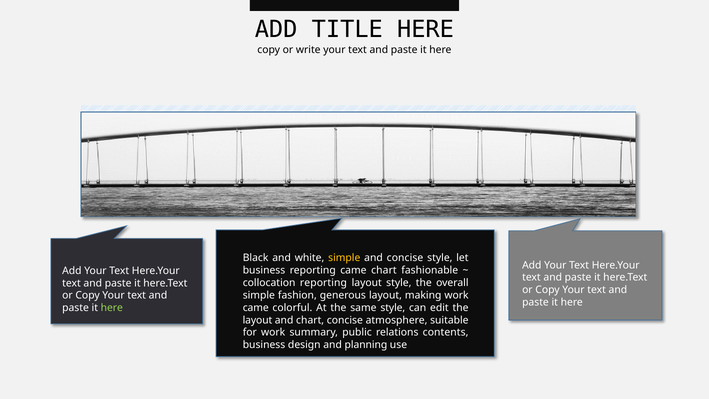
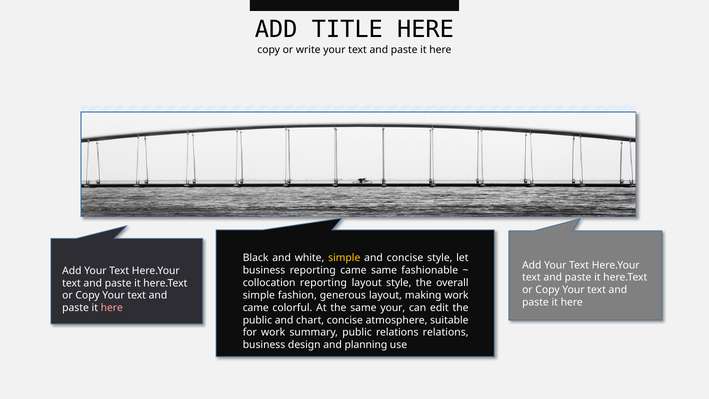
came chart: chart -> same
same style: style -> your
here at (112, 308) colour: light green -> pink
layout at (257, 320): layout -> public
relations contents: contents -> relations
